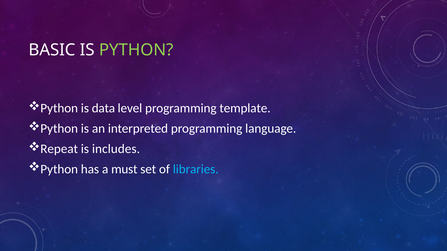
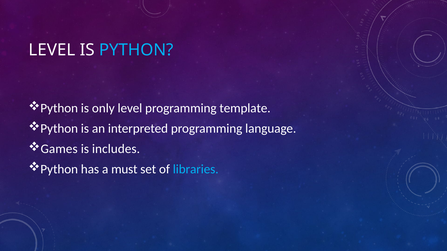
BASIC at (52, 50): BASIC -> LEVEL
PYTHON at (136, 50) colour: light green -> light blue
data: data -> only
Repeat: Repeat -> Games
